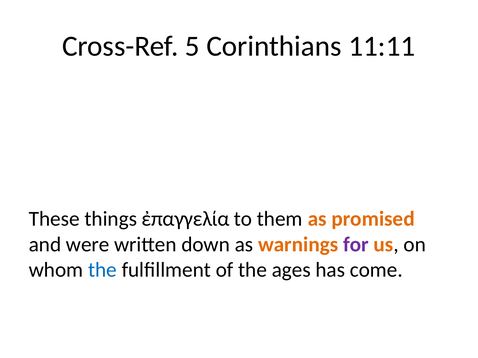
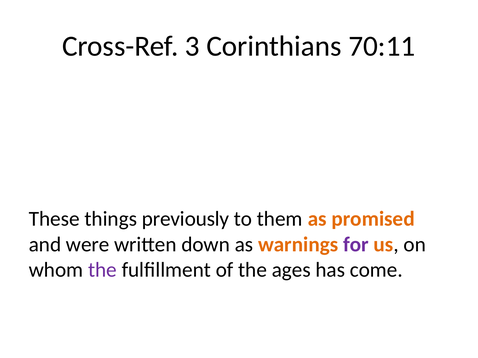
5: 5 -> 3
11:11: 11:11 -> 70:11
ἐπαγγελία: ἐπαγγελία -> previously
the at (102, 270) colour: blue -> purple
